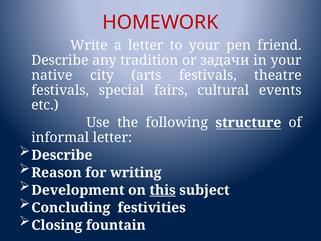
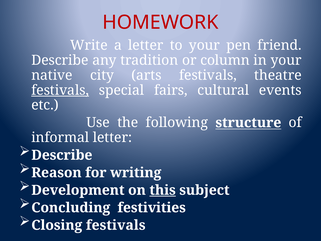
задачи: задачи -> column
festivals at (60, 90) underline: none -> present
Closing fountain: fountain -> festivals
